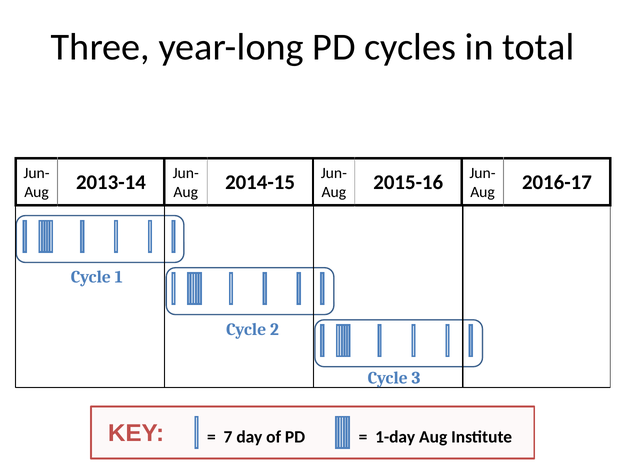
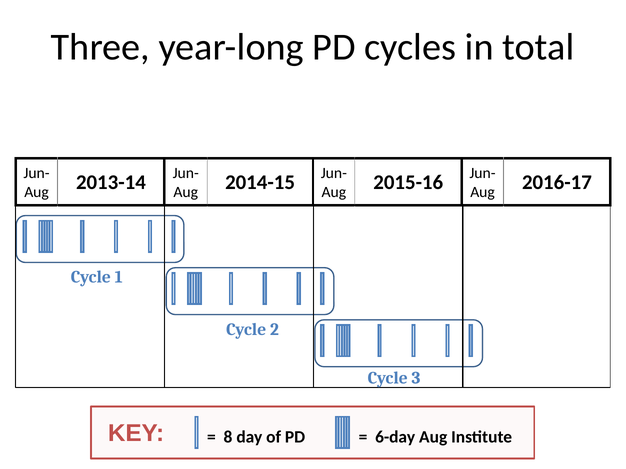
7: 7 -> 8
1-day: 1-day -> 6-day
